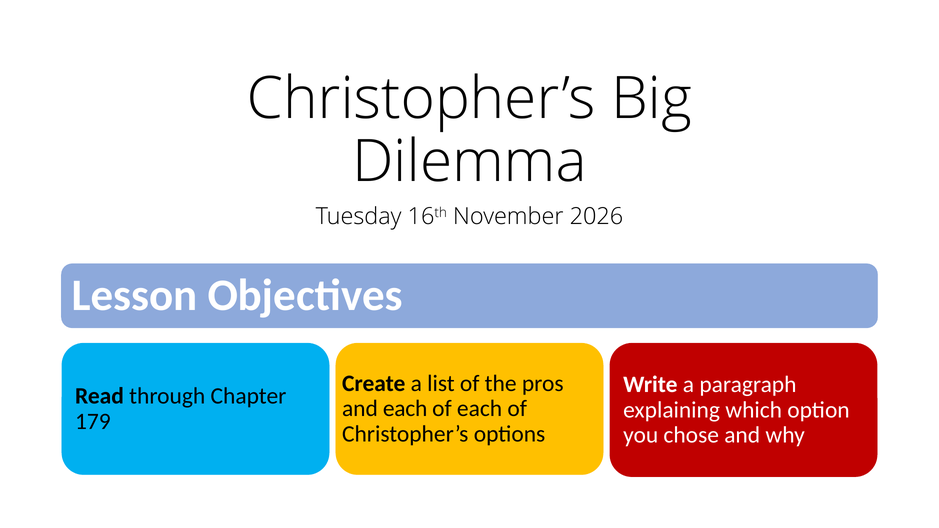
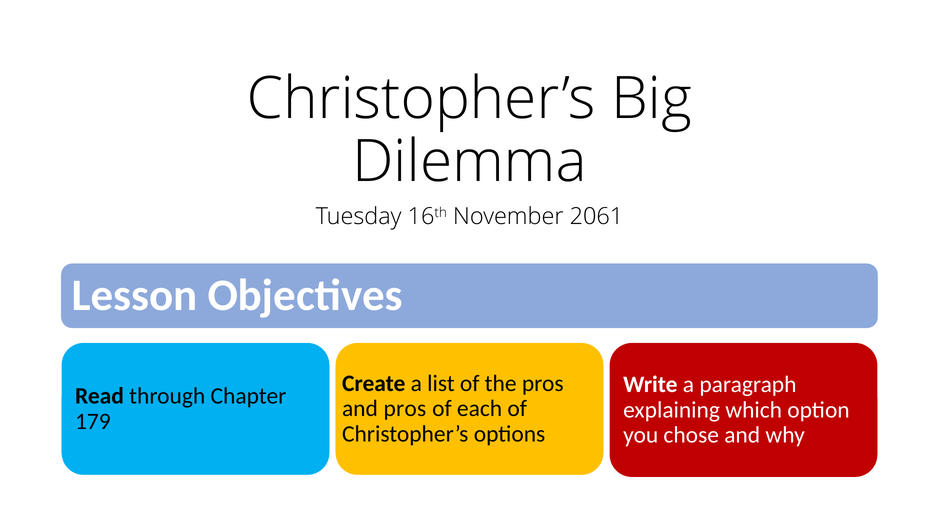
2026: 2026 -> 2061
and each: each -> pros
